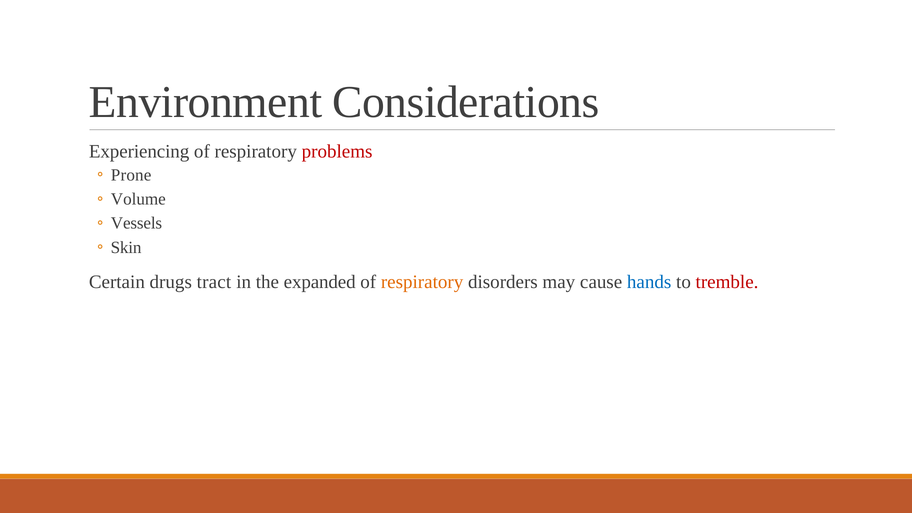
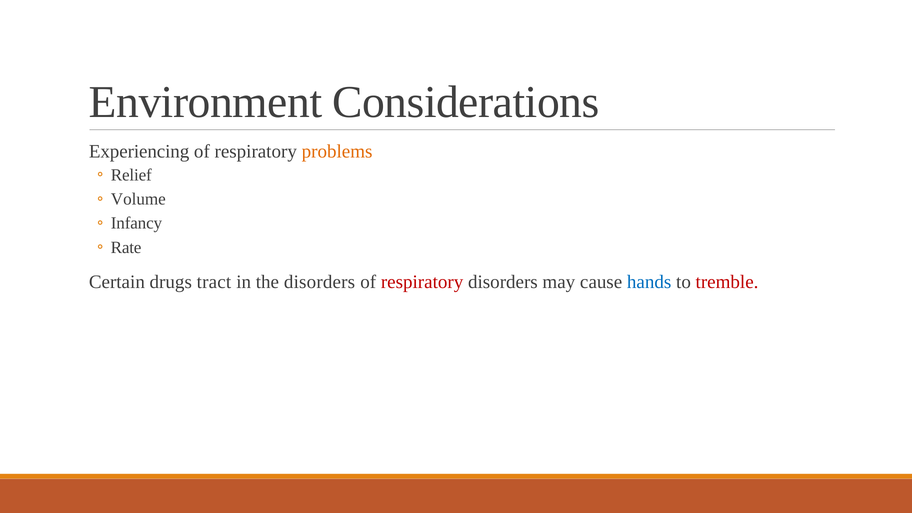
problems colour: red -> orange
Prone: Prone -> Relief
Vessels: Vessels -> Infancy
Skin: Skin -> Rate
the expanded: expanded -> disorders
respiratory at (422, 282) colour: orange -> red
